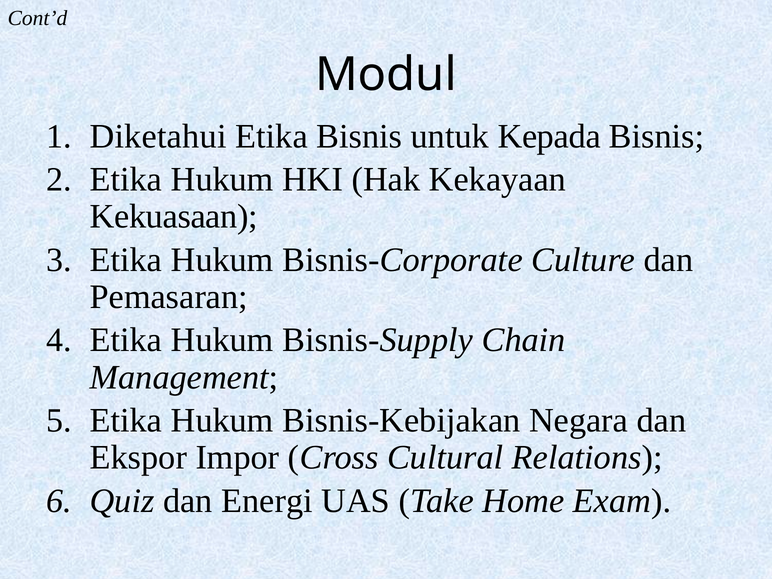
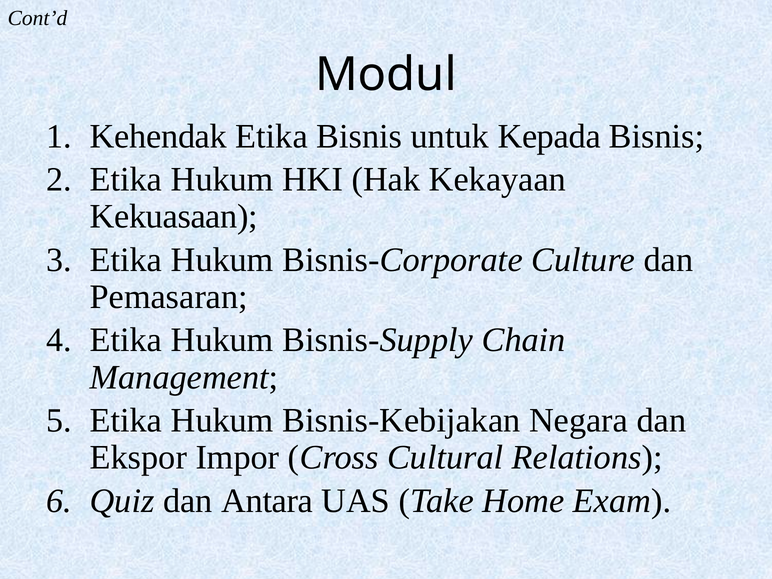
Diketahui: Diketahui -> Kehendak
Energi: Energi -> Antara
